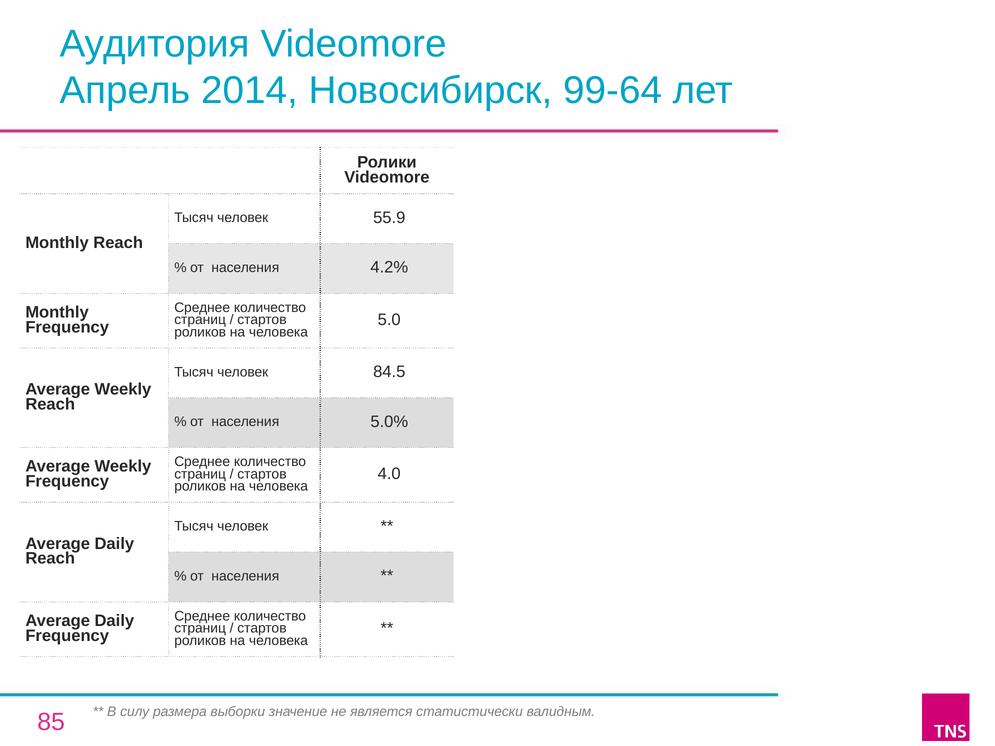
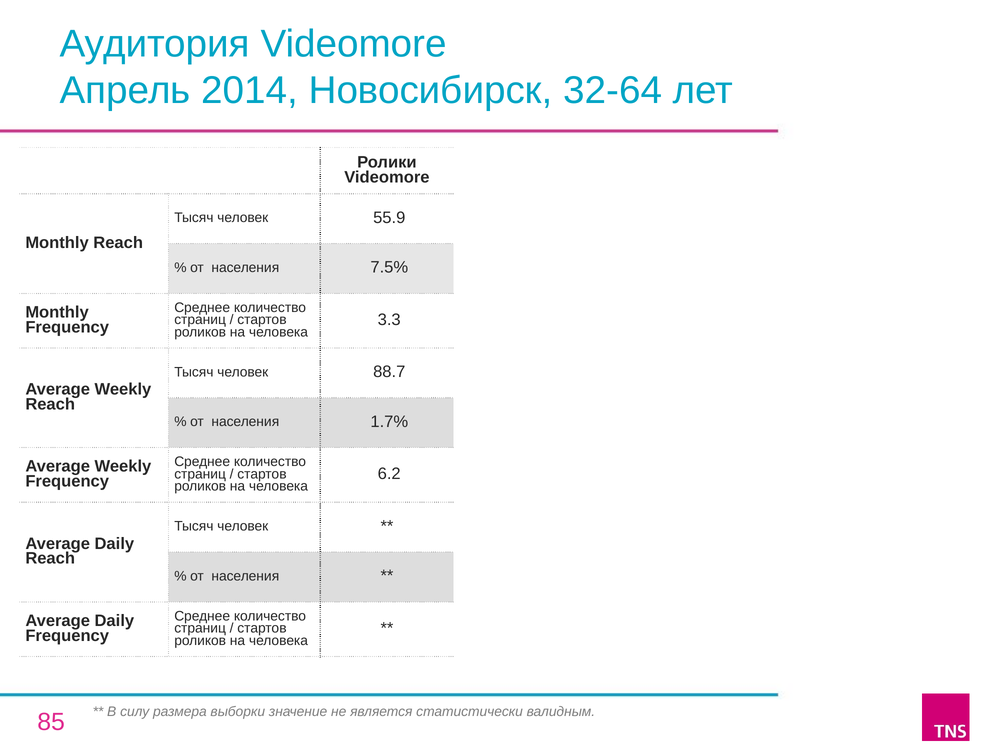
99-64: 99-64 -> 32-64
4.2%: 4.2% -> 7.5%
5.0: 5.0 -> 3.3
84.5: 84.5 -> 88.7
5.0%: 5.0% -> 1.7%
4.0: 4.0 -> 6.2
